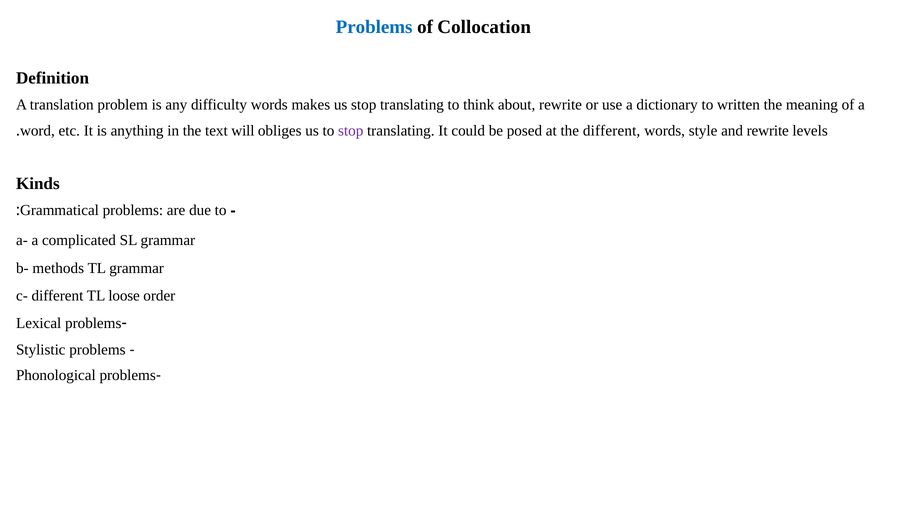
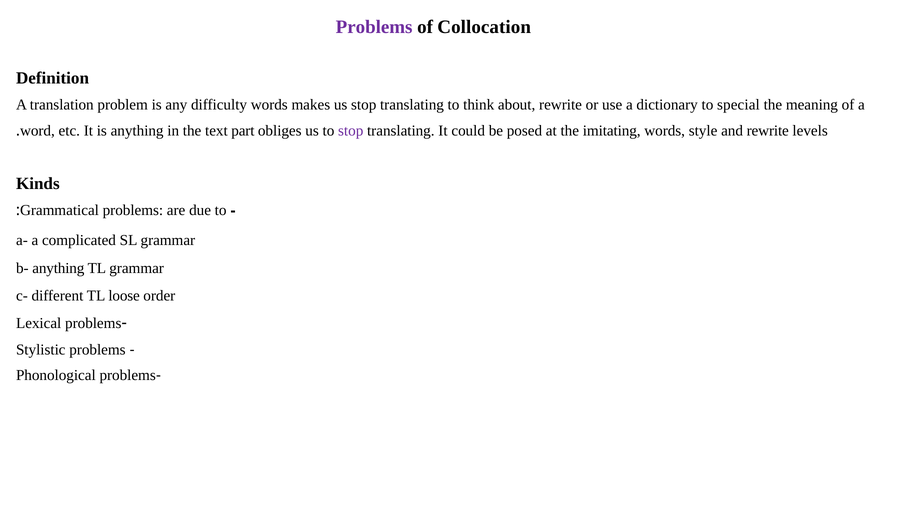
Problems at (374, 27) colour: blue -> purple
written: written -> special
will: will -> part
the different: different -> imitating
b- methods: methods -> anything
